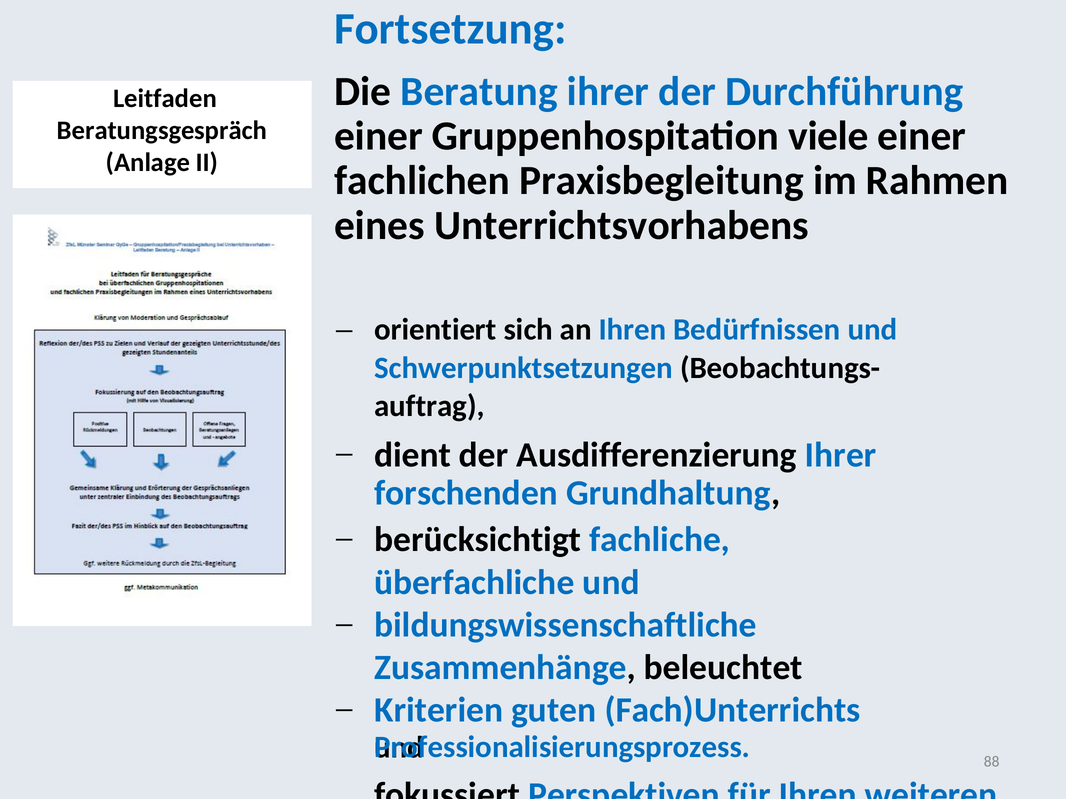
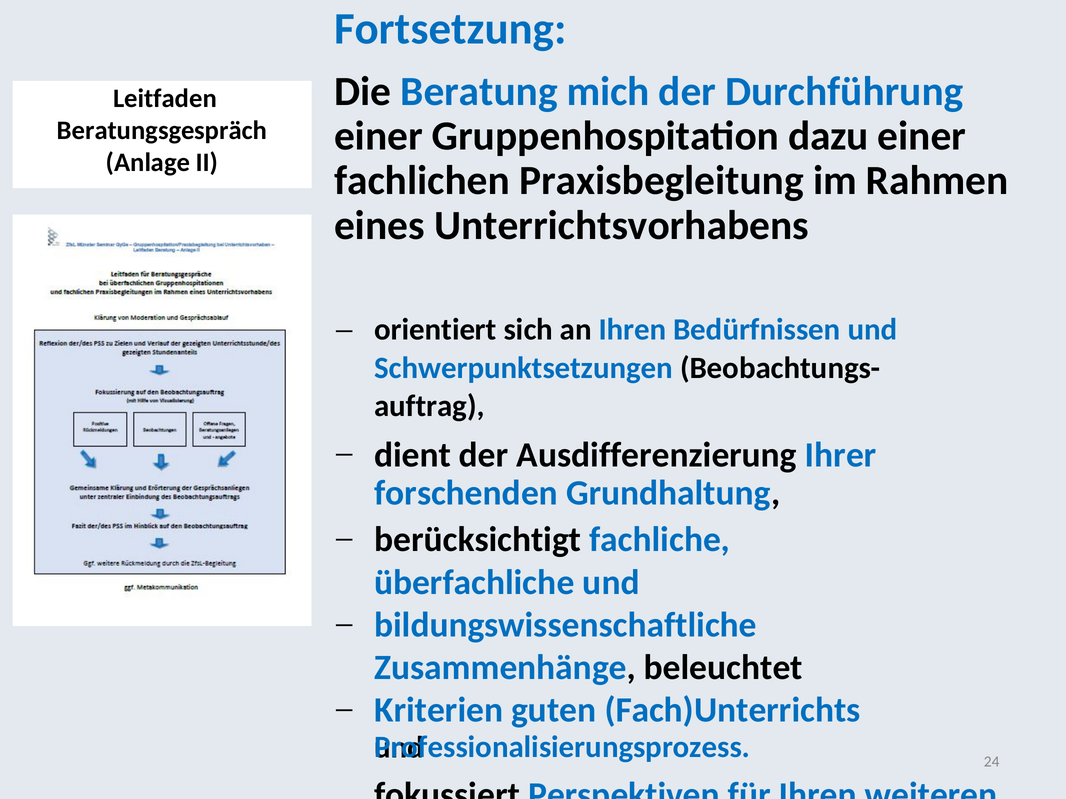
Beratung ihrer: ihrer -> mich
viele: viele -> dazu
88: 88 -> 24
